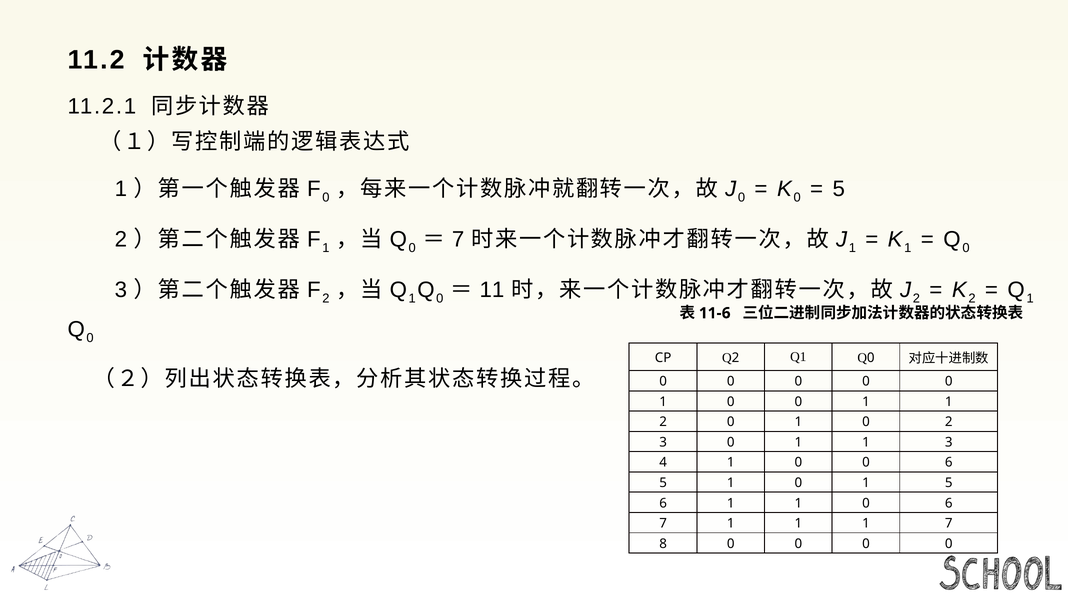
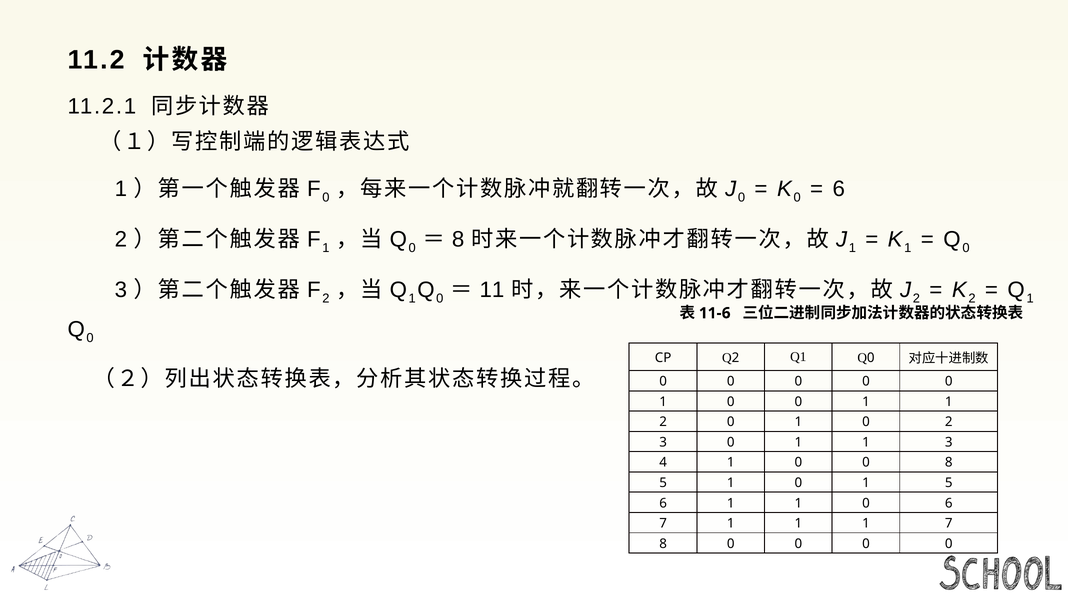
5 at (839, 189): 5 -> 6
7 at (458, 239): 7 -> 8
0 0 6: 6 -> 8
